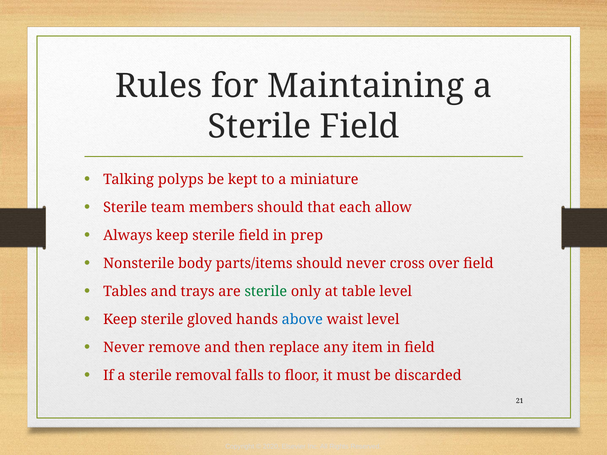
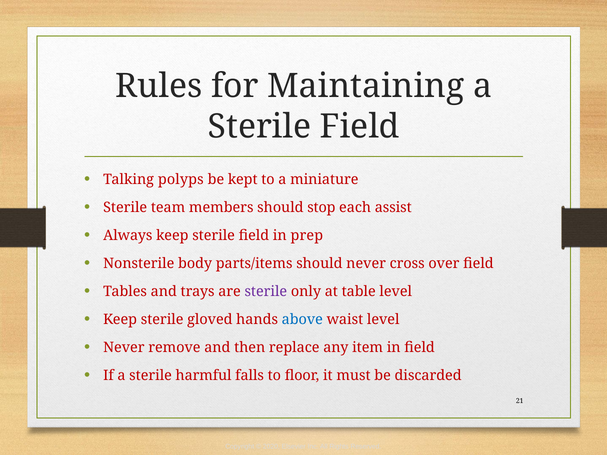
that: that -> stop
allow: allow -> assist
sterile at (266, 292) colour: green -> purple
removal: removal -> harmful
